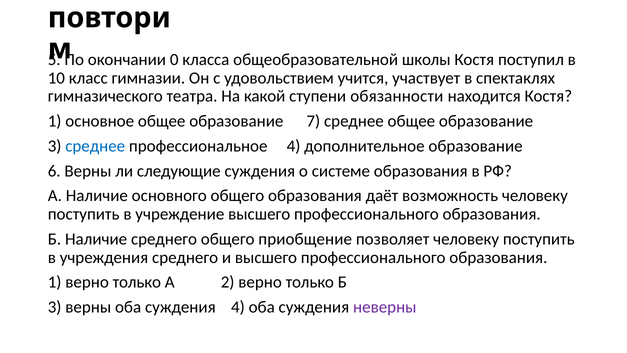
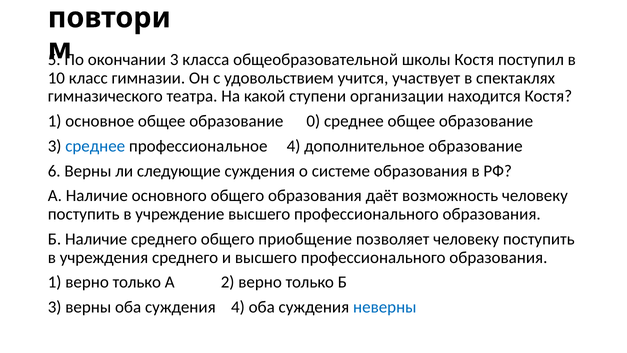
окончании 0: 0 -> 3
обязанности: обязанности -> организации
7: 7 -> 0
неверны colour: purple -> blue
